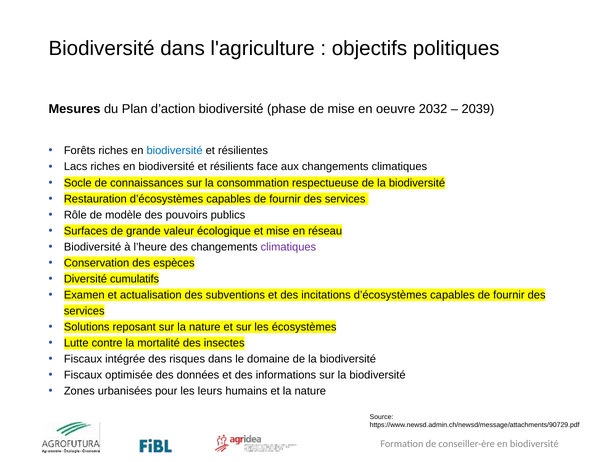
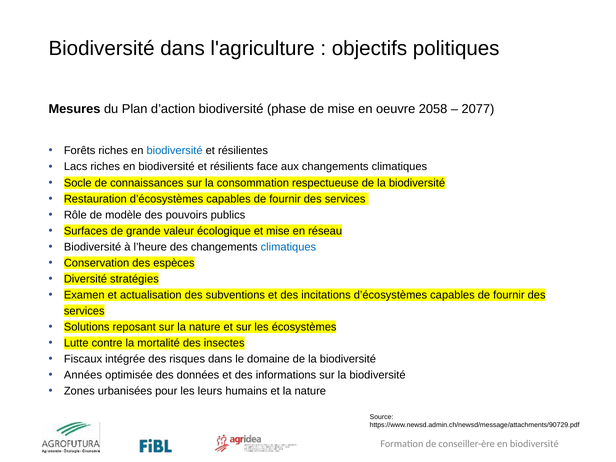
2032: 2032 -> 2058
2039: 2039 -> 2077
climatiques at (288, 247) colour: purple -> blue
cumulatifs: cumulatifs -> stratégies
Fiscaux at (83, 375): Fiscaux -> Années
